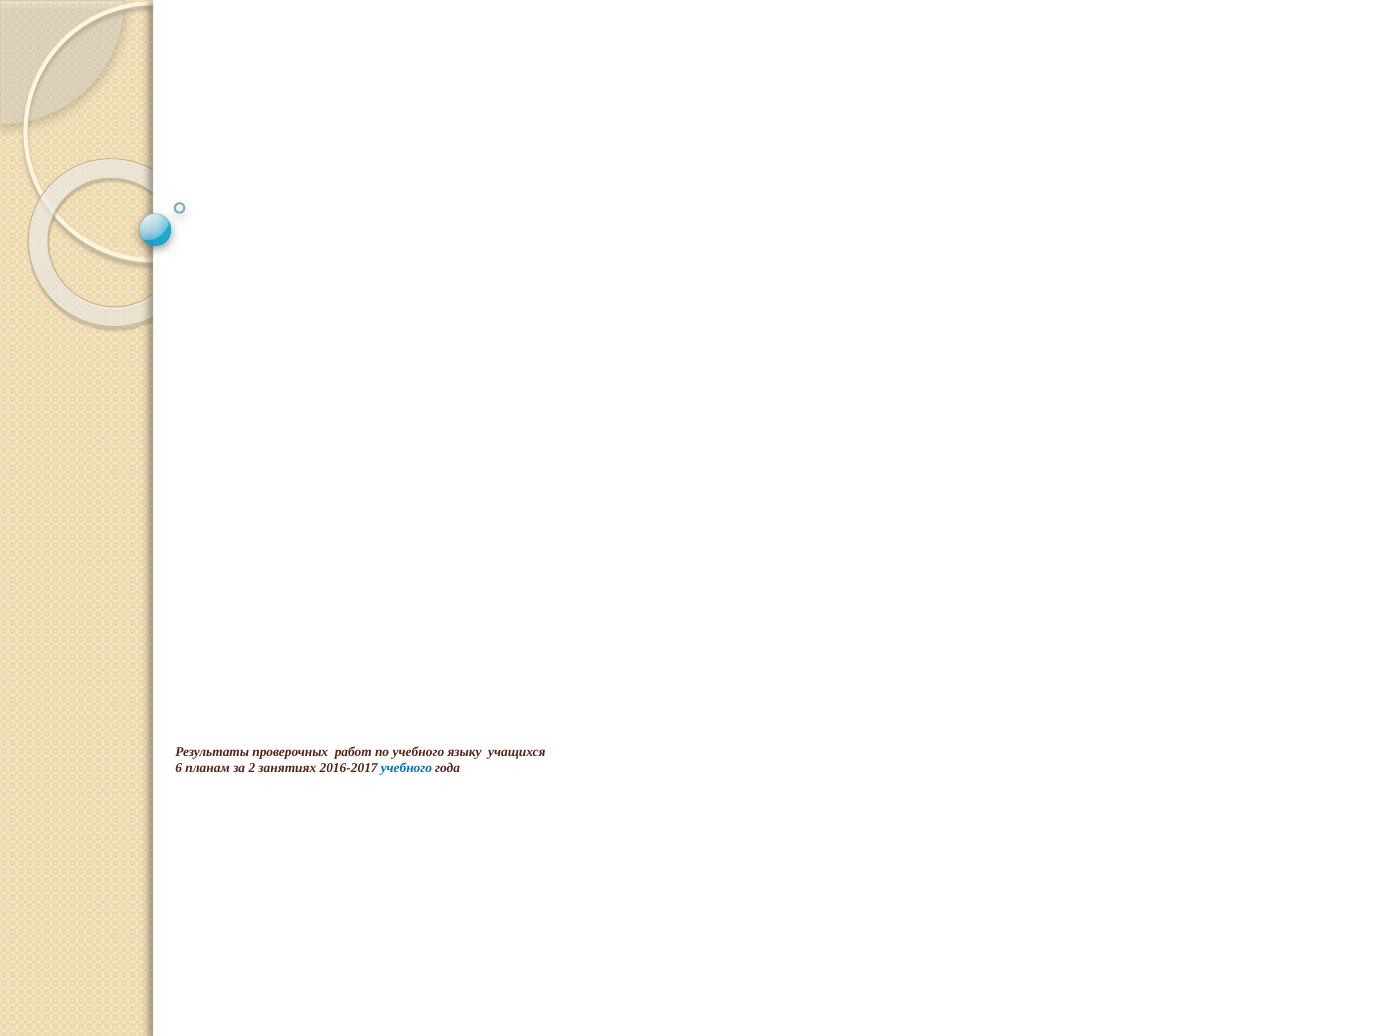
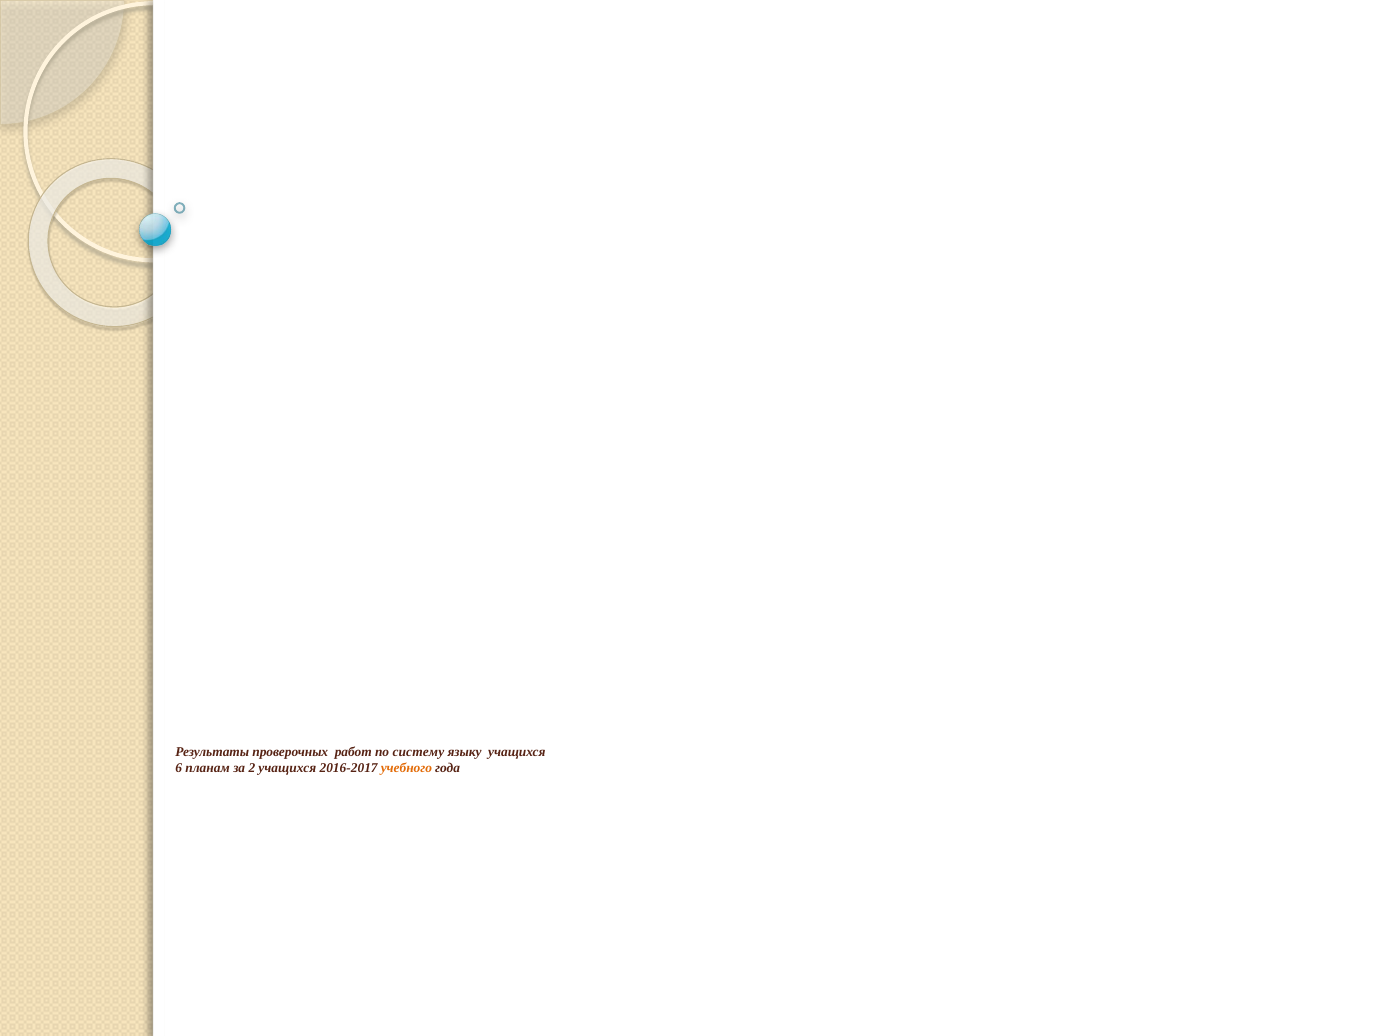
по учебного: учебного -> систему
2 занятиях: занятиях -> учащихся
учебного at (406, 768) colour: blue -> orange
